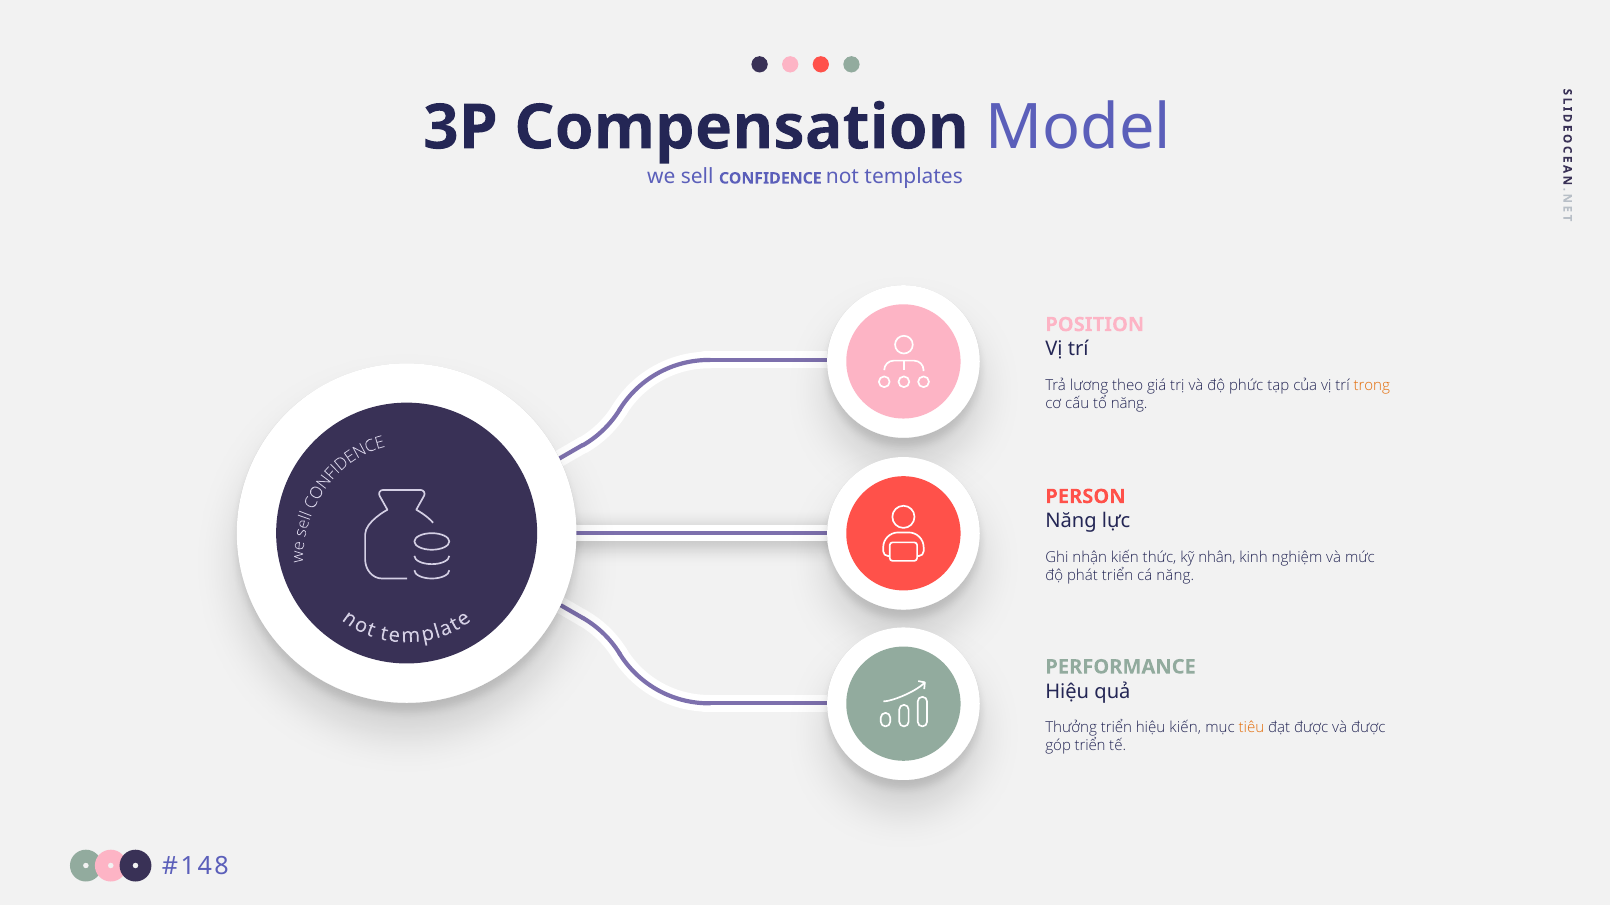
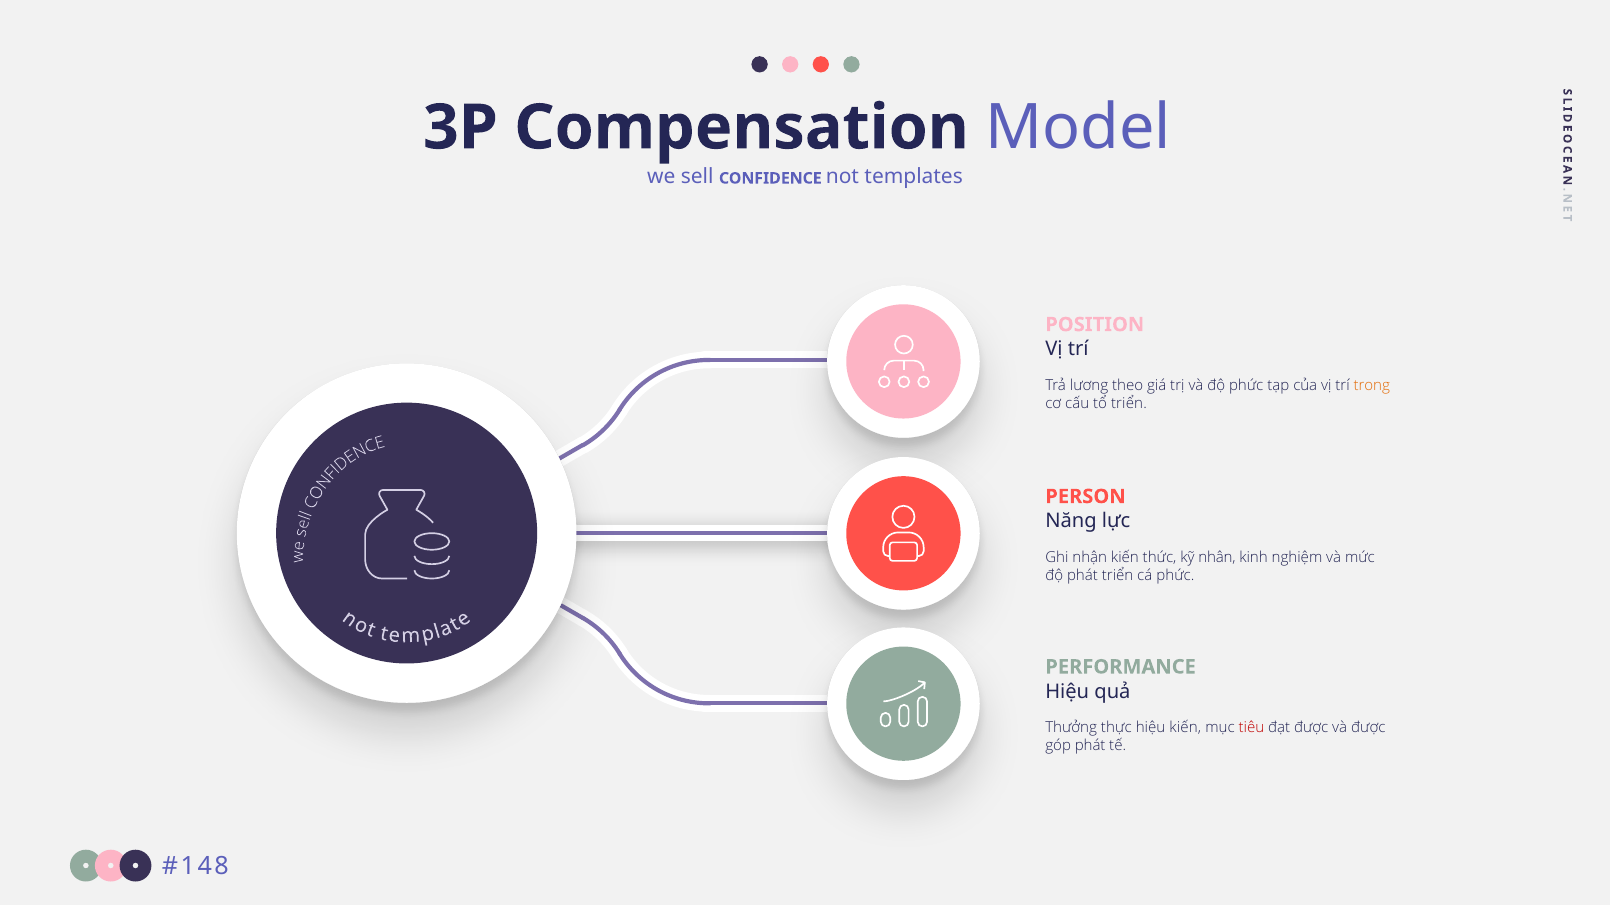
tổ năng: năng -> triển
cá năng: năng -> phức
Thưởng triển: triển -> thực
tiêu colour: orange -> red
góp triển: triển -> phát
